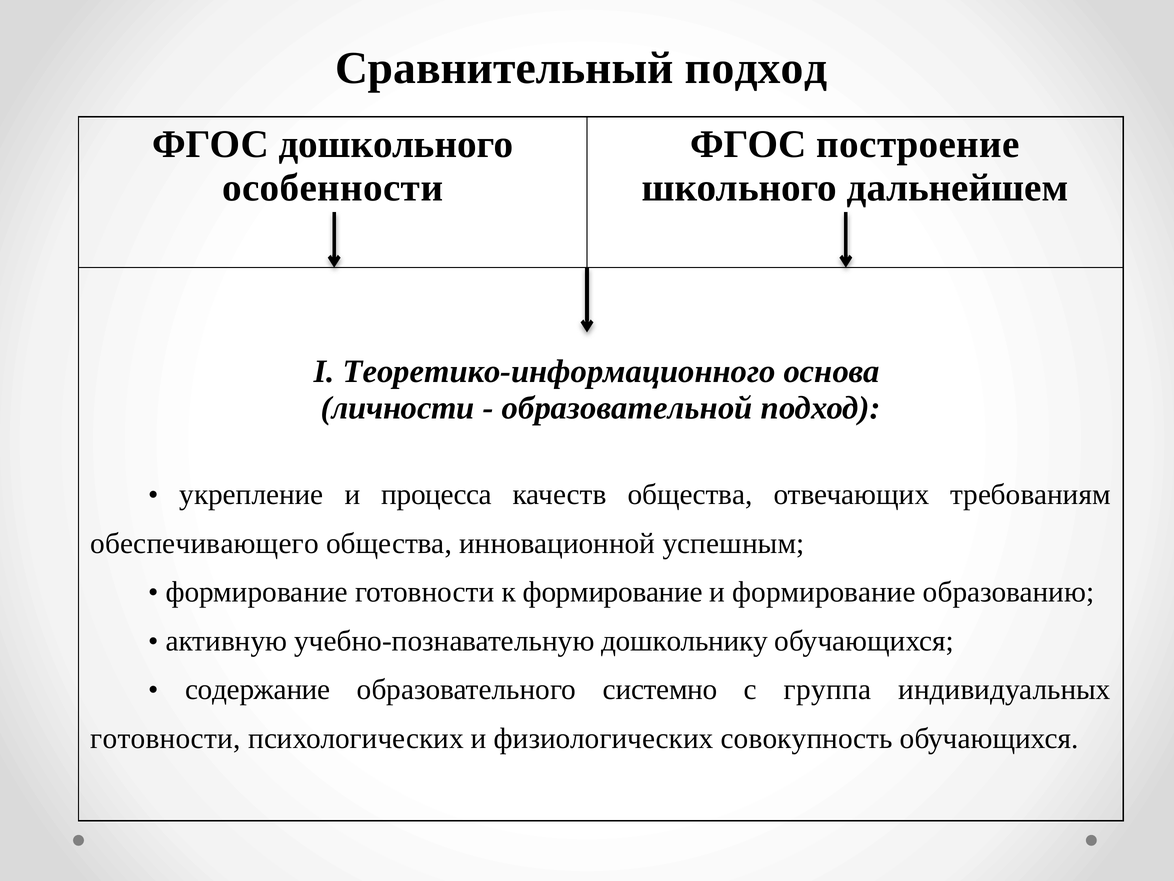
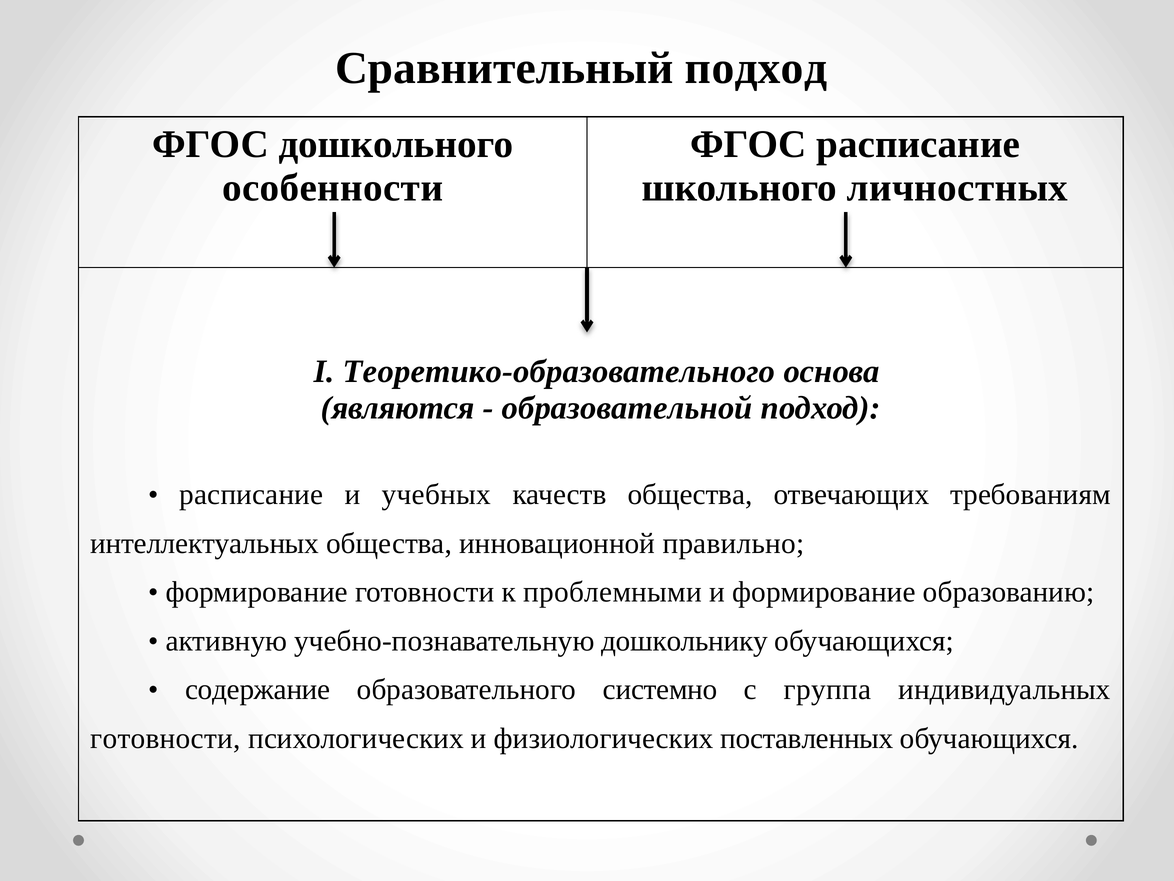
ФГОС построение: построение -> расписание
дальнейшем: дальнейшем -> личностных
Теоретико-информационного: Теоретико-информационного -> Теоретико-образовательного
личности: личности -> являются
укрепление at (251, 494): укрепление -> расписание
процесса: процесса -> учебных
обеспечивающего: обеспечивающего -> интеллектуальных
успешным: успешным -> правильно
к формирование: формирование -> проблемными
совокупность: совокупность -> поставленных
